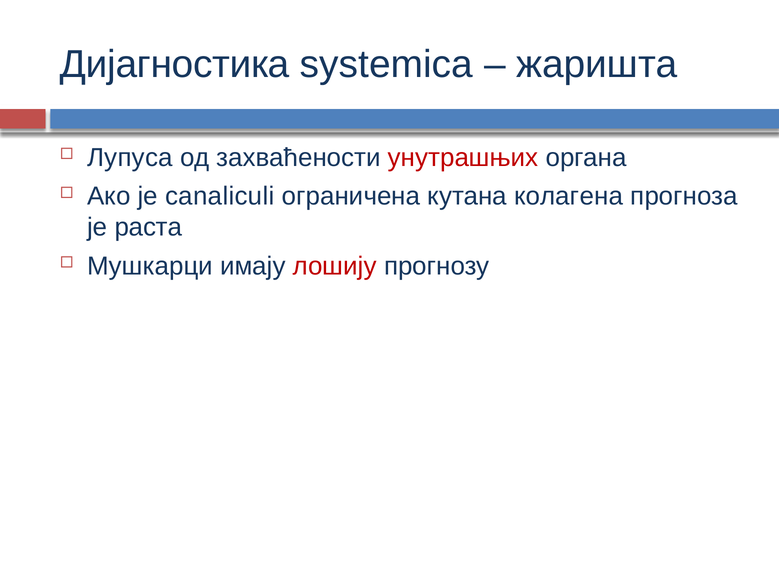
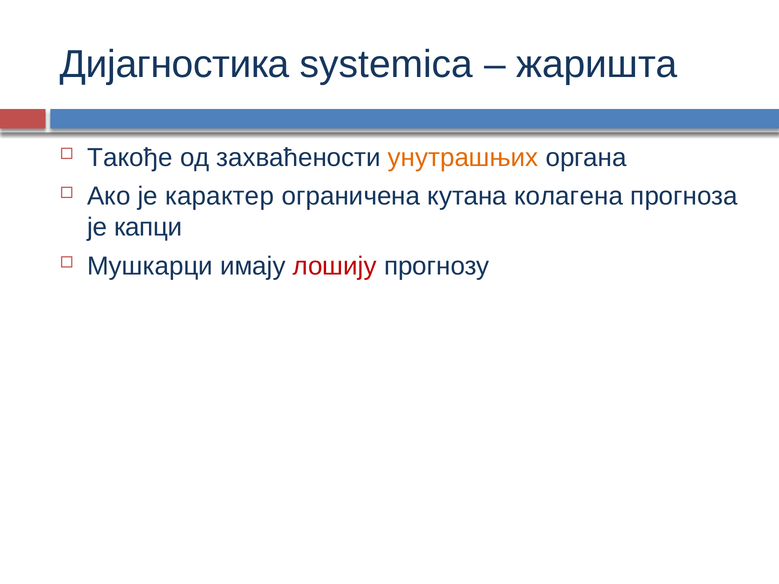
Лупуса: Лупуса -> Такође
унутрашњих colour: red -> orange
canaliculi: canaliculi -> карактер
раста: раста -> капци
